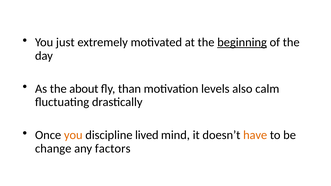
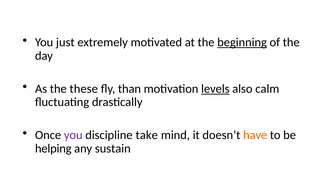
about: about -> these
levels underline: none -> present
you at (73, 135) colour: orange -> purple
lived: lived -> take
change: change -> helping
factors: factors -> sustain
